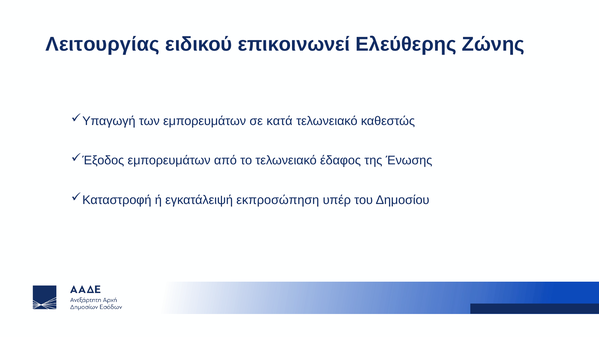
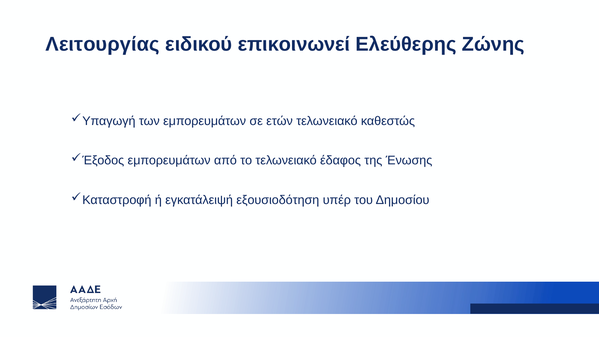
κατά: κατά -> ετών
εκπροσώπηση: εκπροσώπηση -> εξουσιοδότηση
